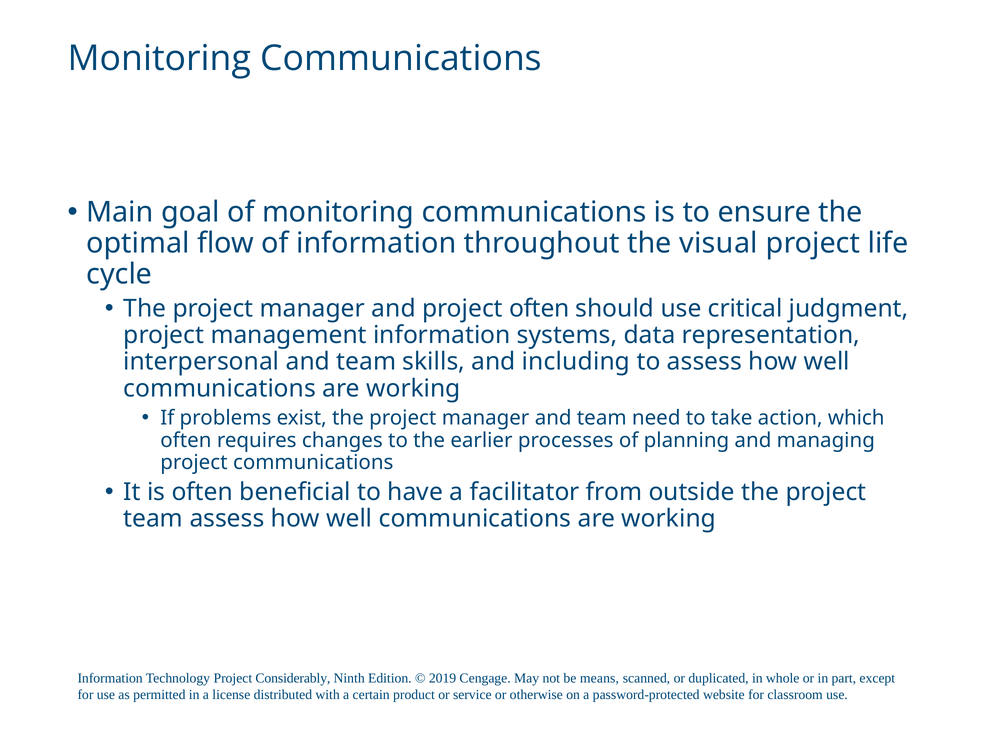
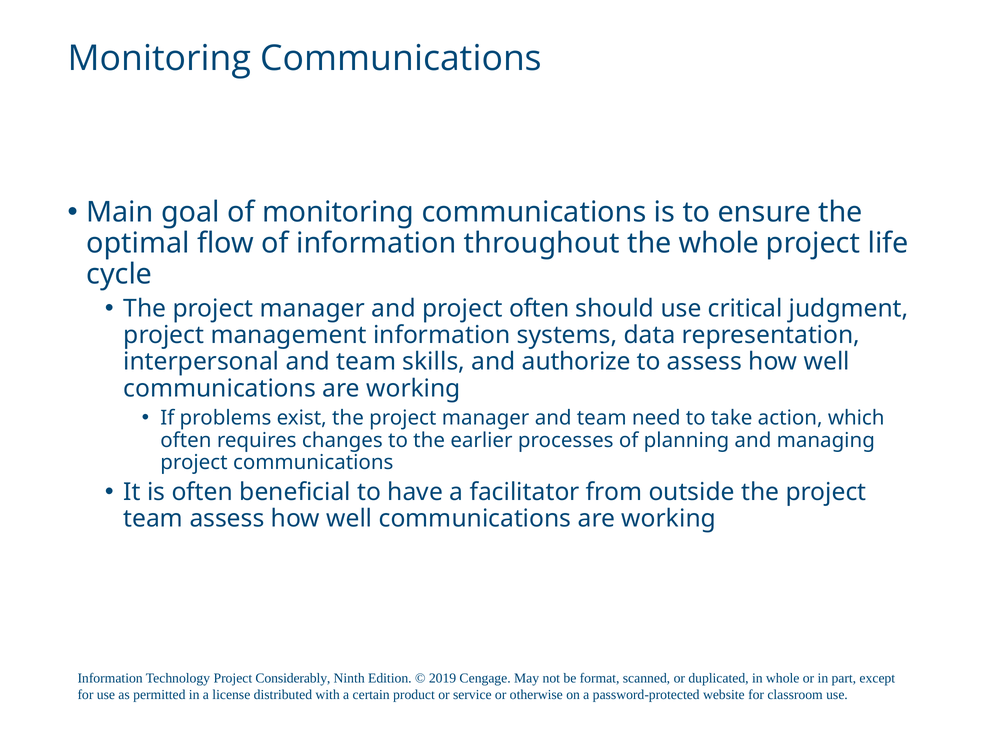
the visual: visual -> whole
including: including -> authorize
means: means -> format
